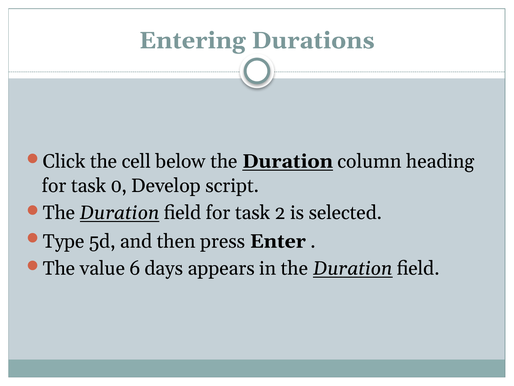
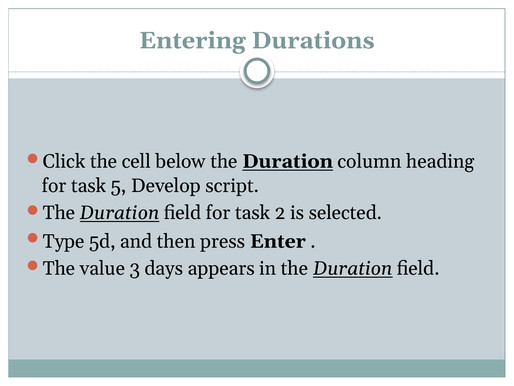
0: 0 -> 5
6: 6 -> 3
